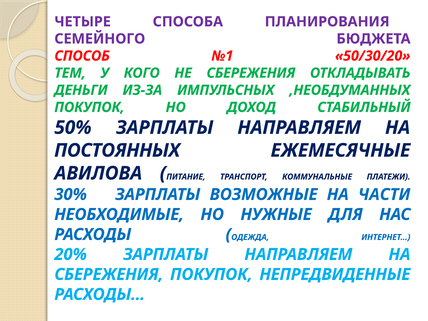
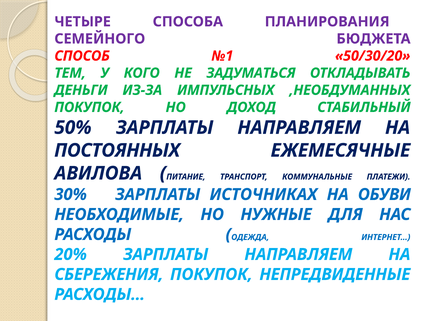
НЕ СБЕРЕЖЕНИЯ: СБЕРЕЖЕНИЯ -> ЗАДУМАТЬСЯ
ВОЗМОЖНЫЕ: ВОЗМОЖНЫЕ -> ИСТОЧНИКАХ
ЧАСТИ: ЧАСТИ -> ОБУВИ
